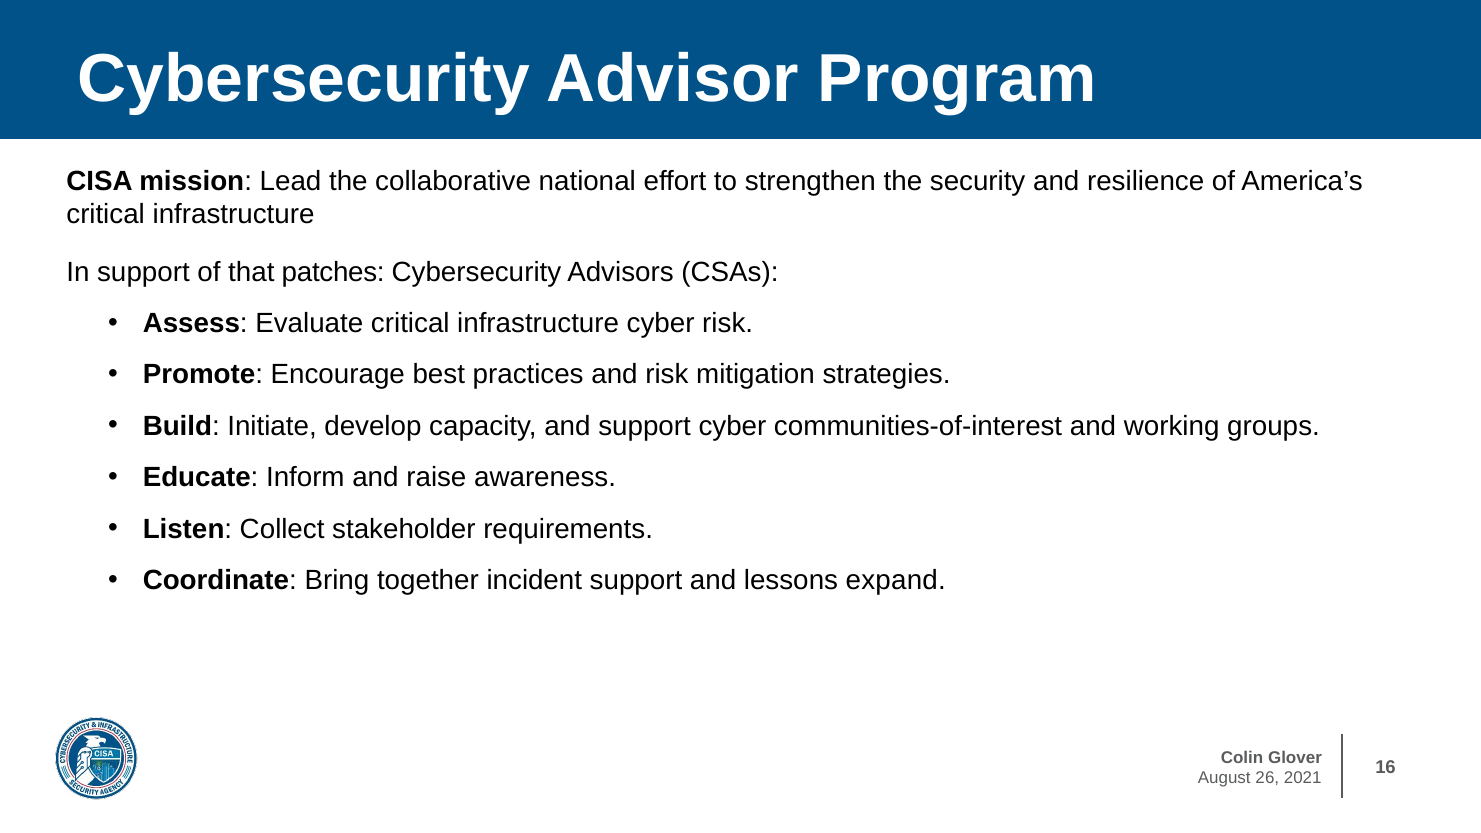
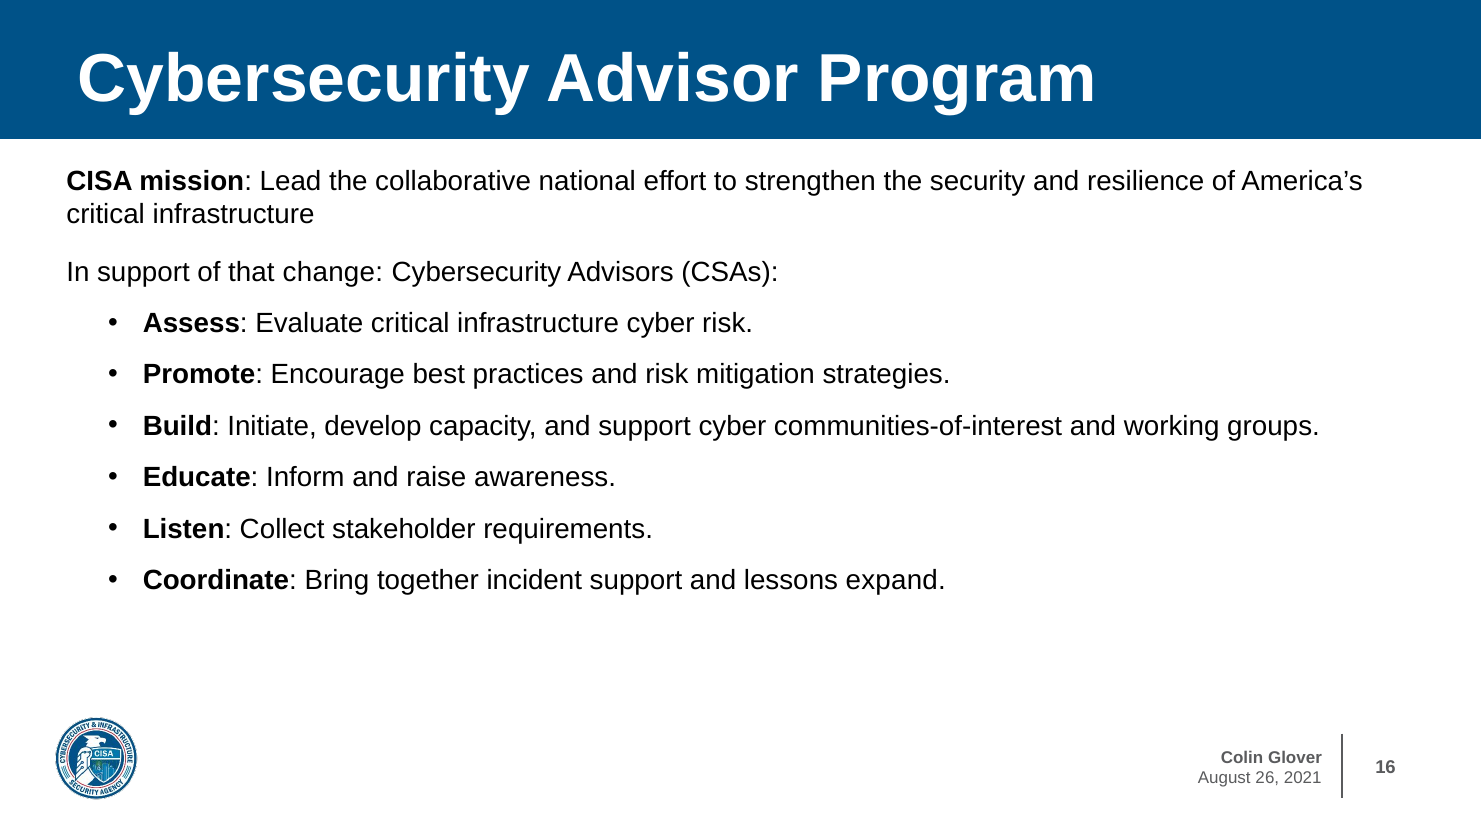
patches: patches -> change
